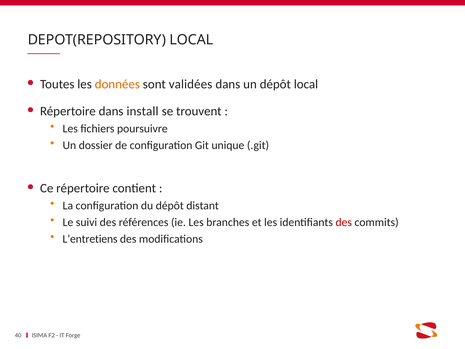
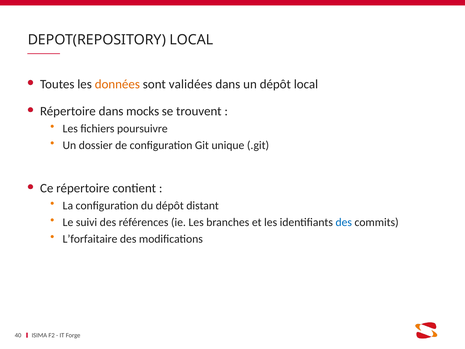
install: install -> mocks
des at (344, 222) colour: red -> blue
L’entretiens: L’entretiens -> L’forfaitaire
